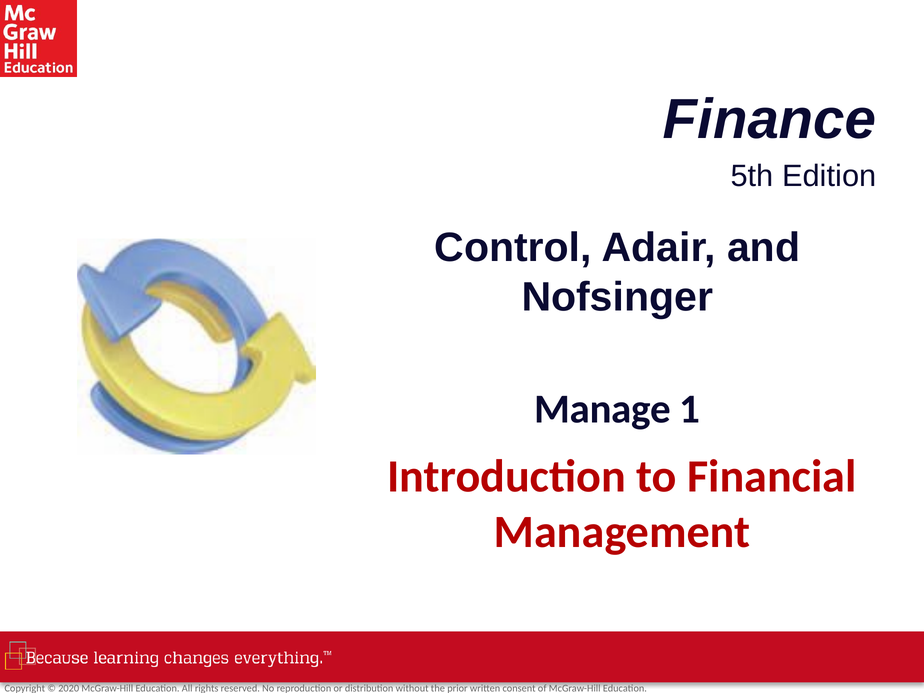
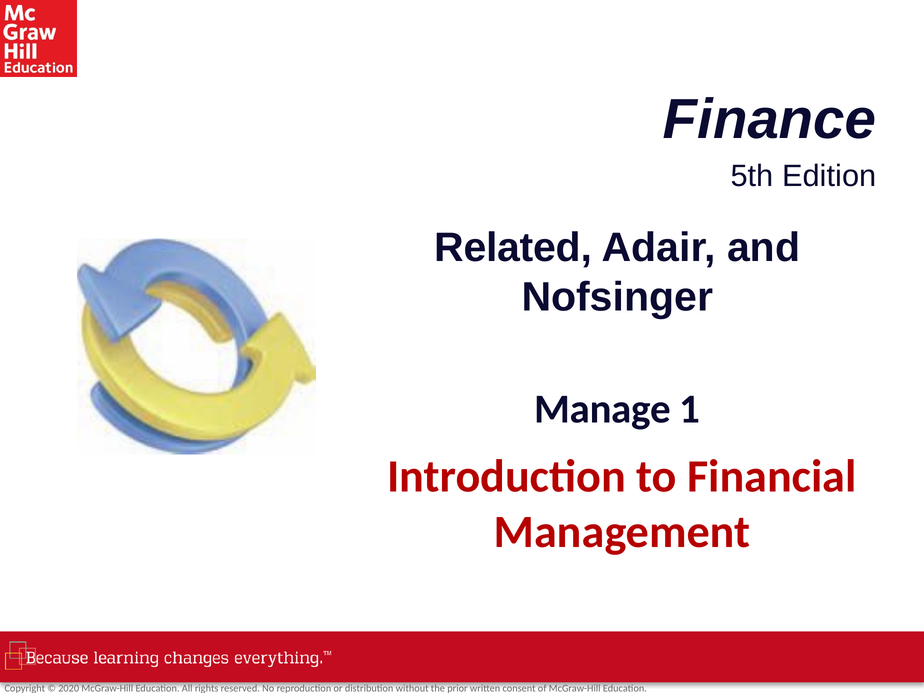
Control: Control -> Related
